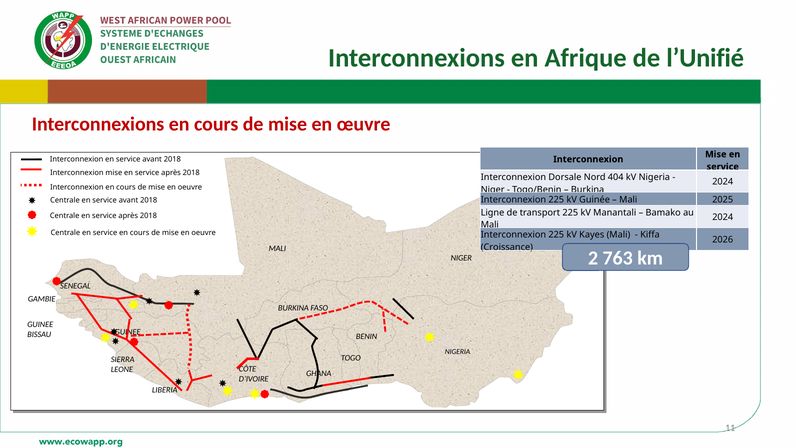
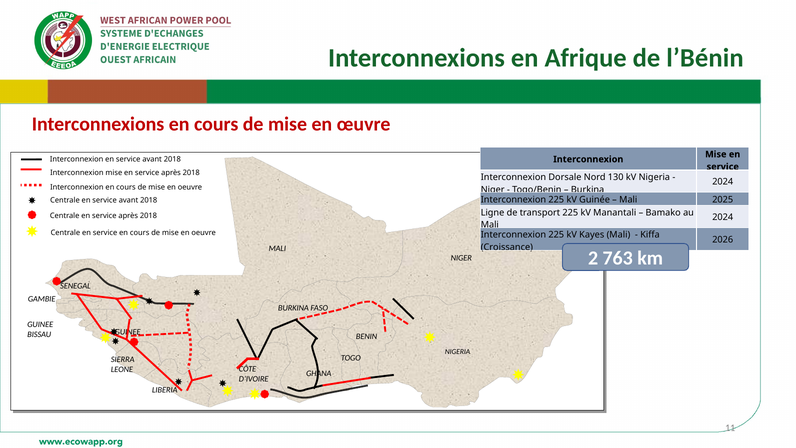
l’Unifié: l’Unifié -> l’Bénin
404: 404 -> 130
